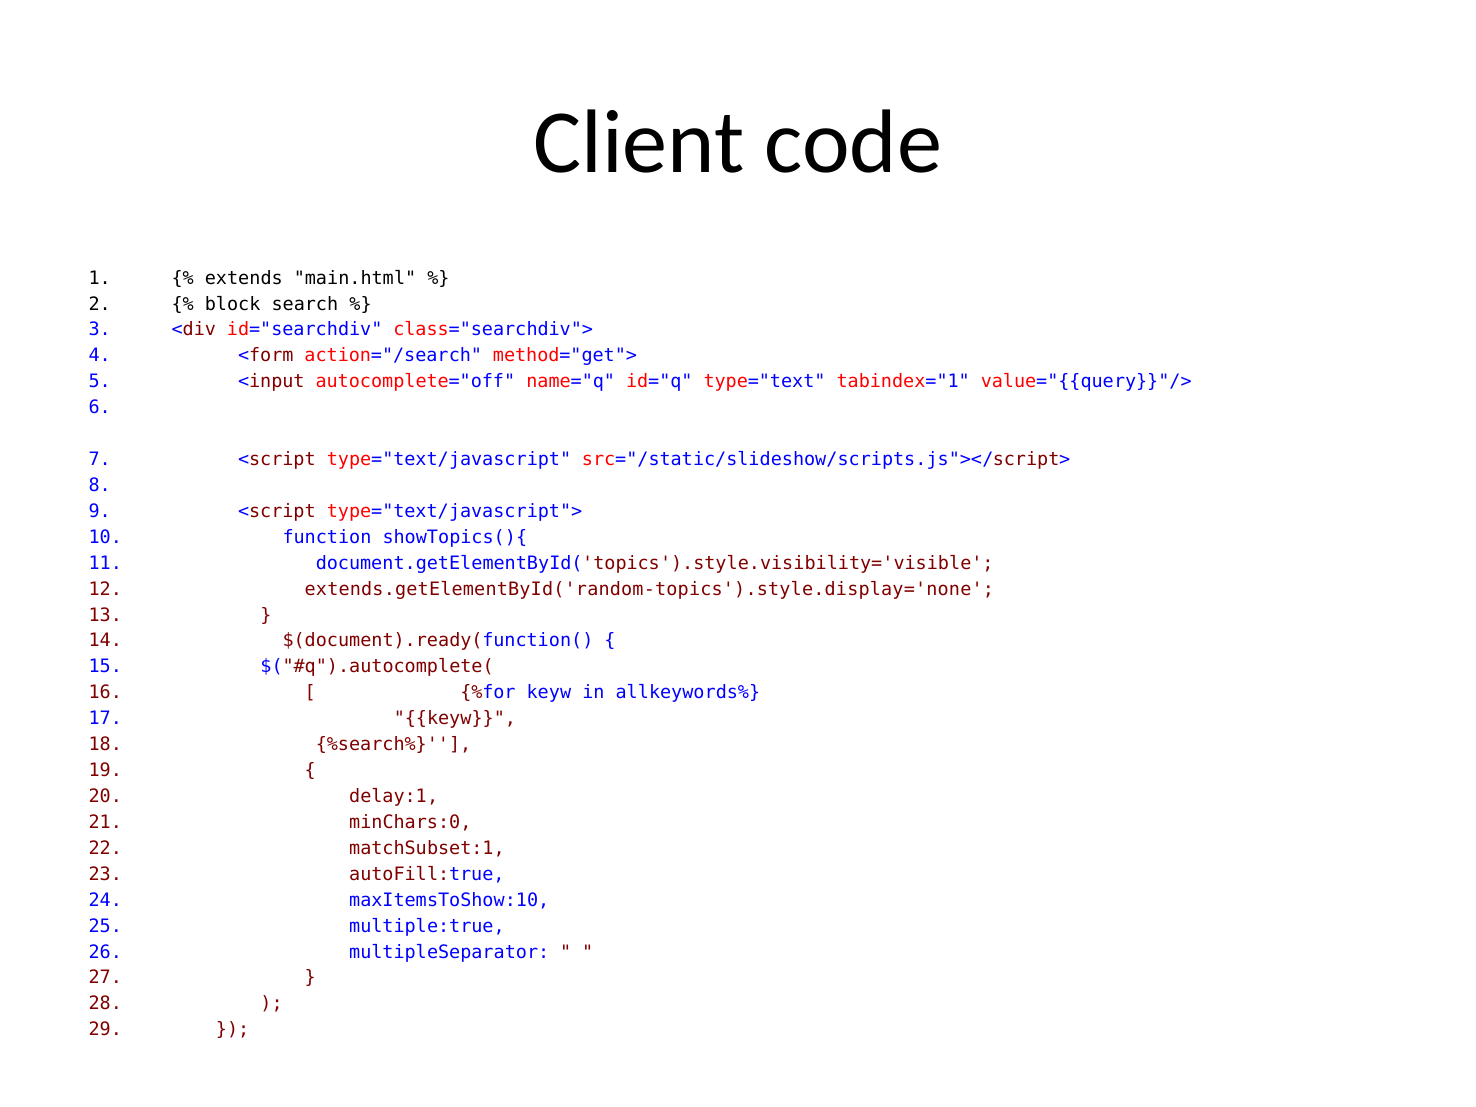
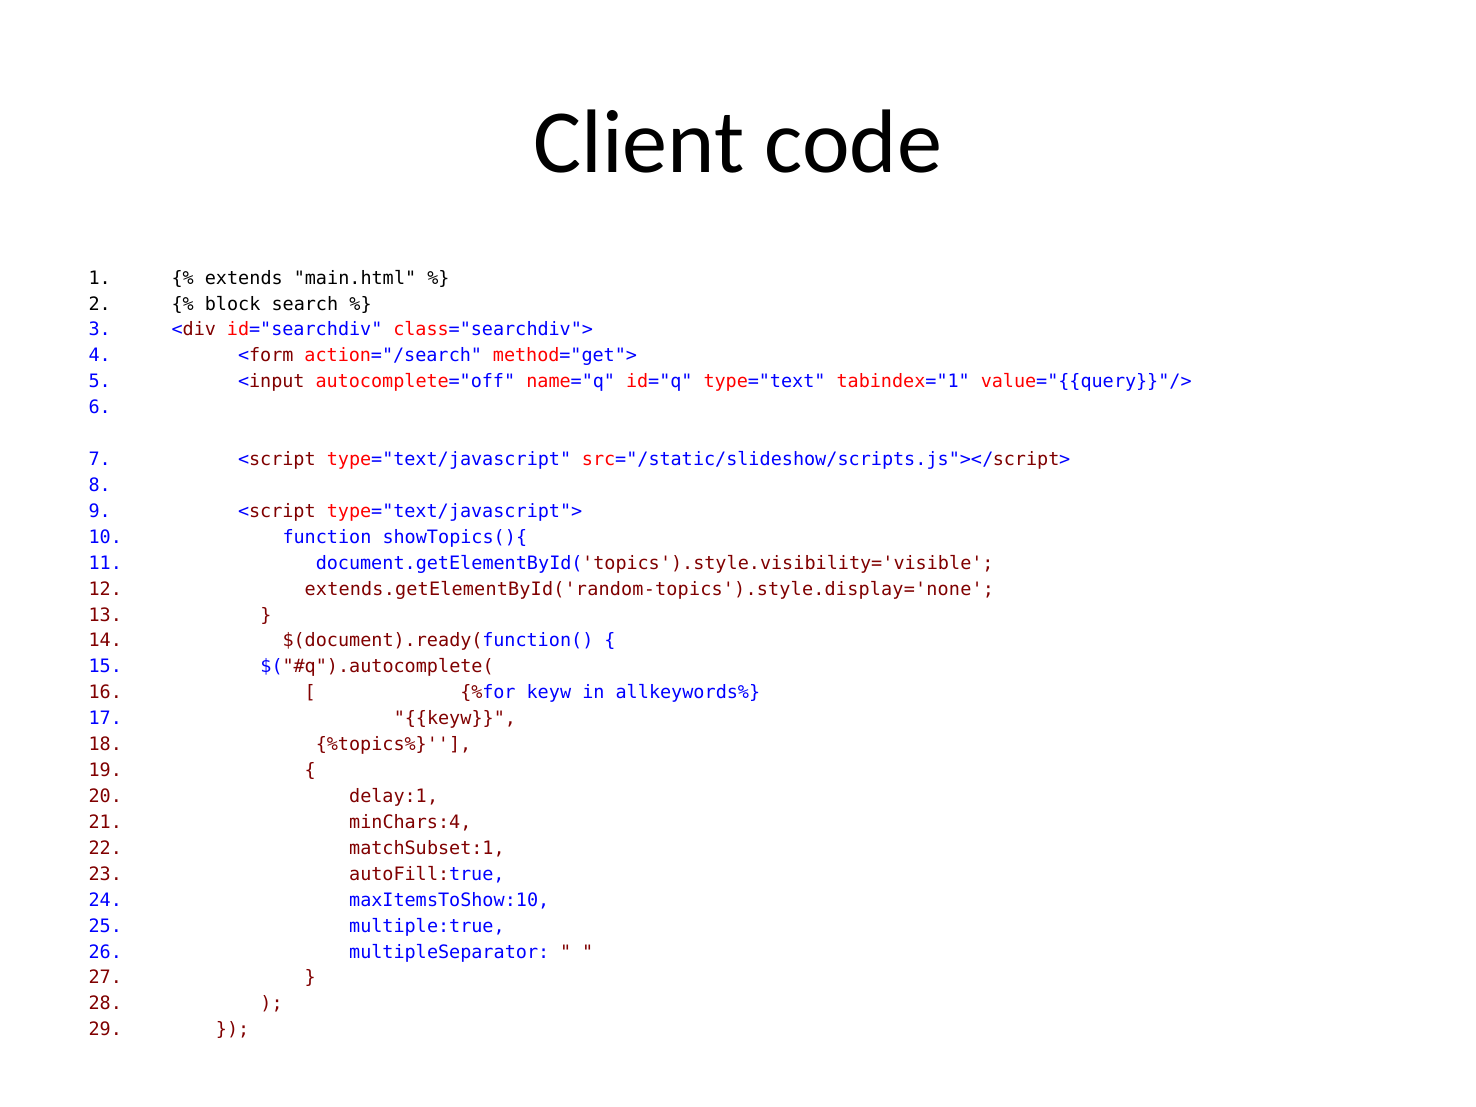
%search%: %search% -> %topics%
minChars:0: minChars:0 -> minChars:4
